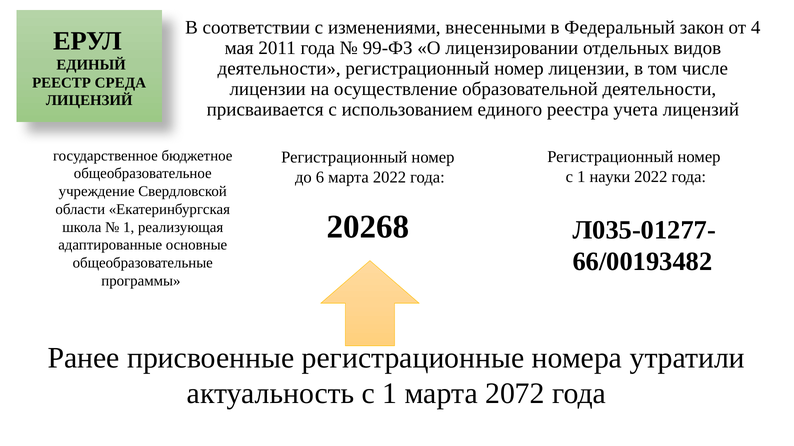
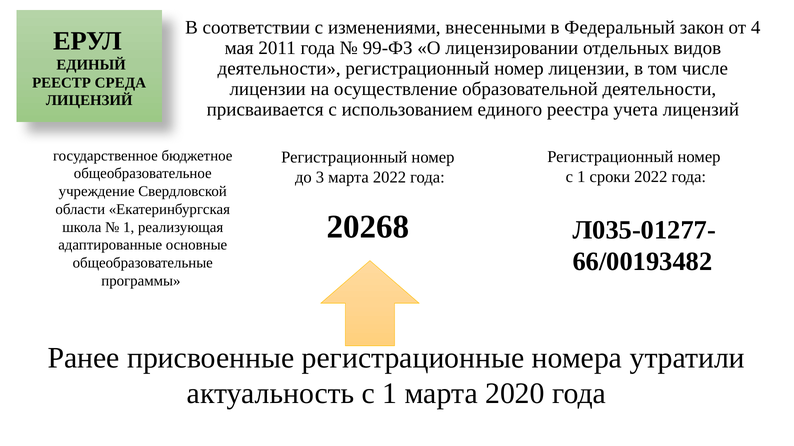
науки: науки -> сроки
6: 6 -> 3
2072: 2072 -> 2020
